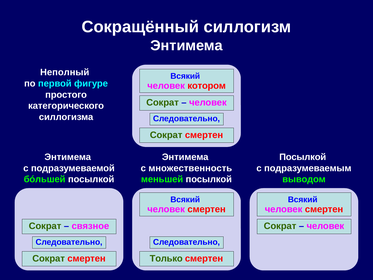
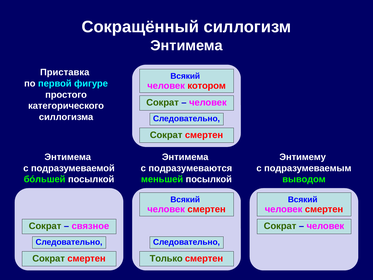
Неполный: Неполный -> Приставка
Посылкой at (303, 157): Посылкой -> Энтимему
множественность: множественность -> подразумеваются
